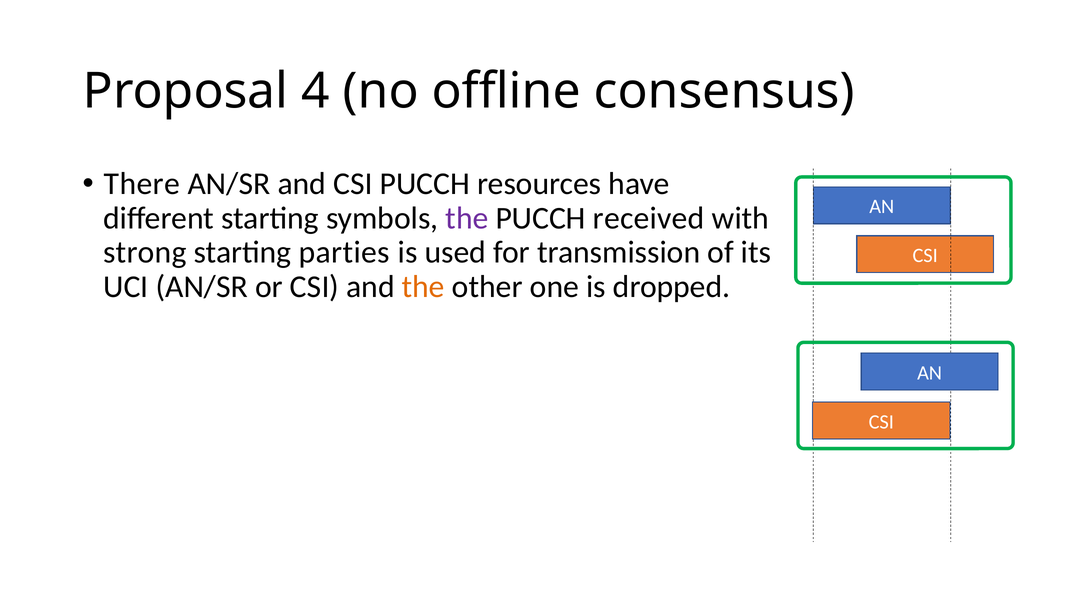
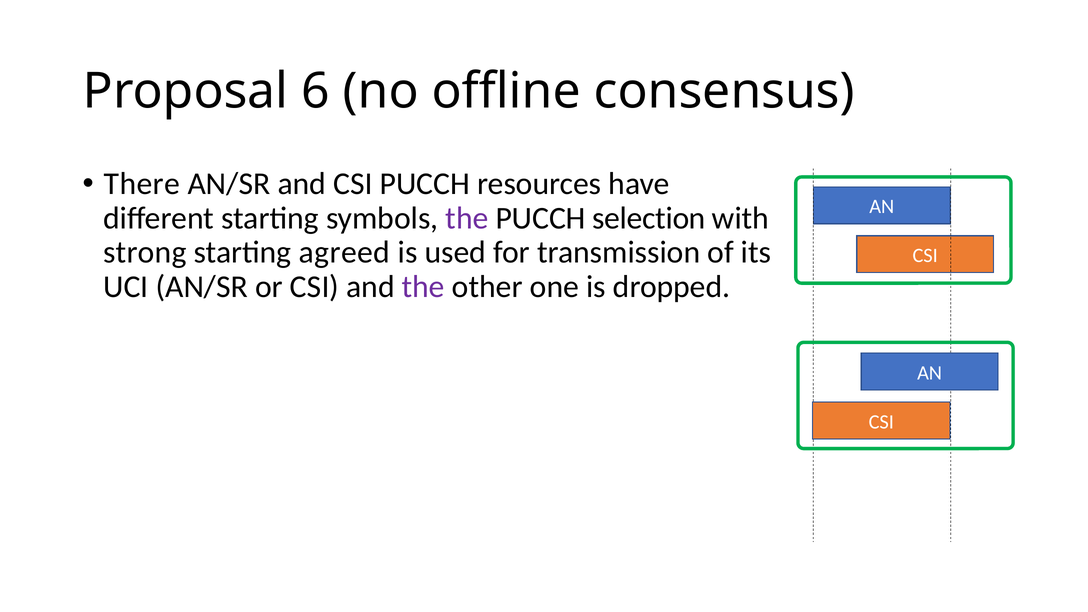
4: 4 -> 6
received: received -> selection
parties: parties -> agreed
the at (423, 287) colour: orange -> purple
